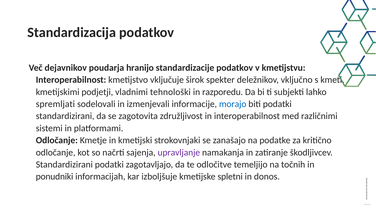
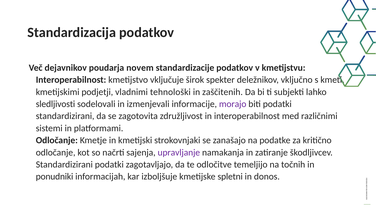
hranijo: hranijo -> novem
razporedu: razporedu -> zaščitenih
spremljati: spremljati -> sledljivosti
morajo colour: blue -> purple
